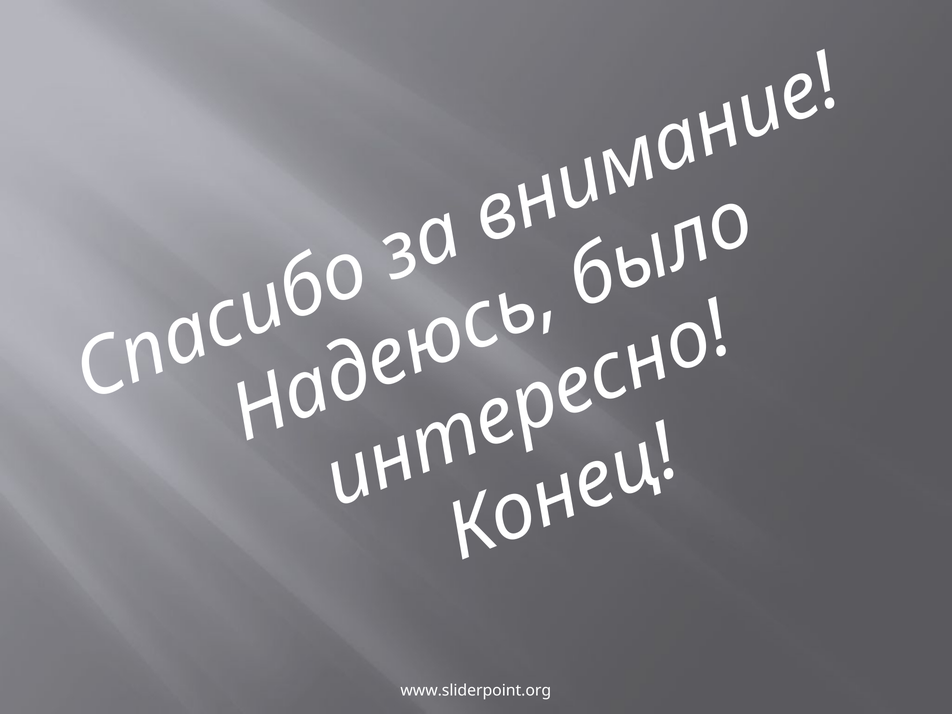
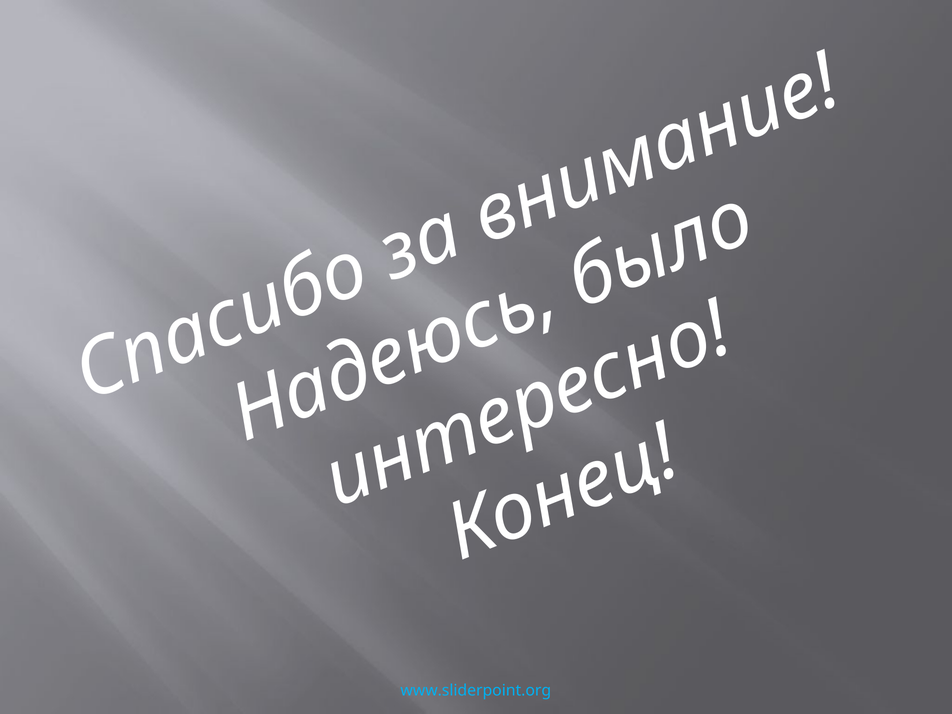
www.sliderpoint.org colour: white -> light blue
